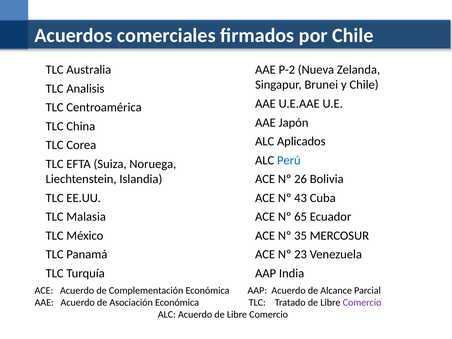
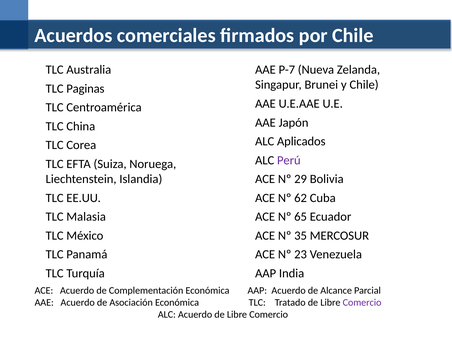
P-2: P-2 -> P-7
Analisis: Analisis -> Paginas
Perú colour: blue -> purple
26: 26 -> 29
43: 43 -> 62
